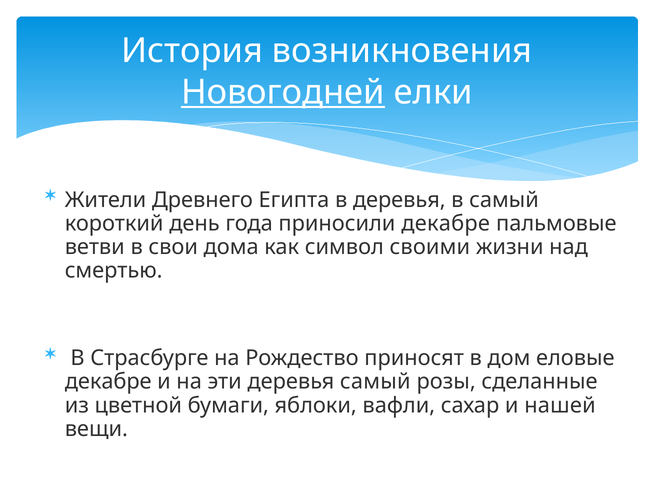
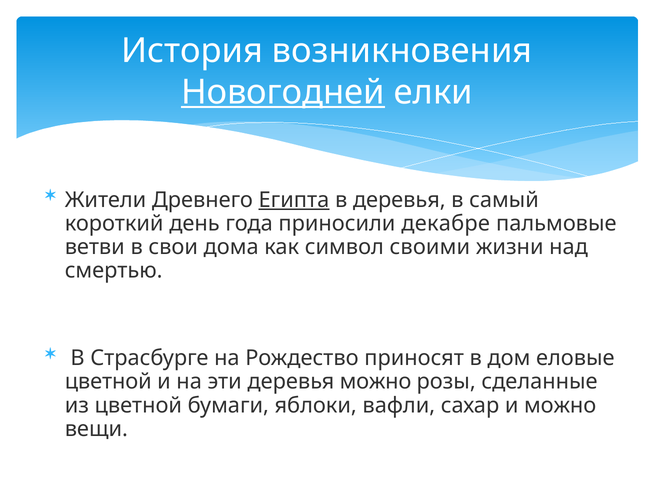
Египта underline: none -> present
декабре at (108, 381): декабре -> цветной
деревья самый: самый -> можно
и нашей: нашей -> можно
